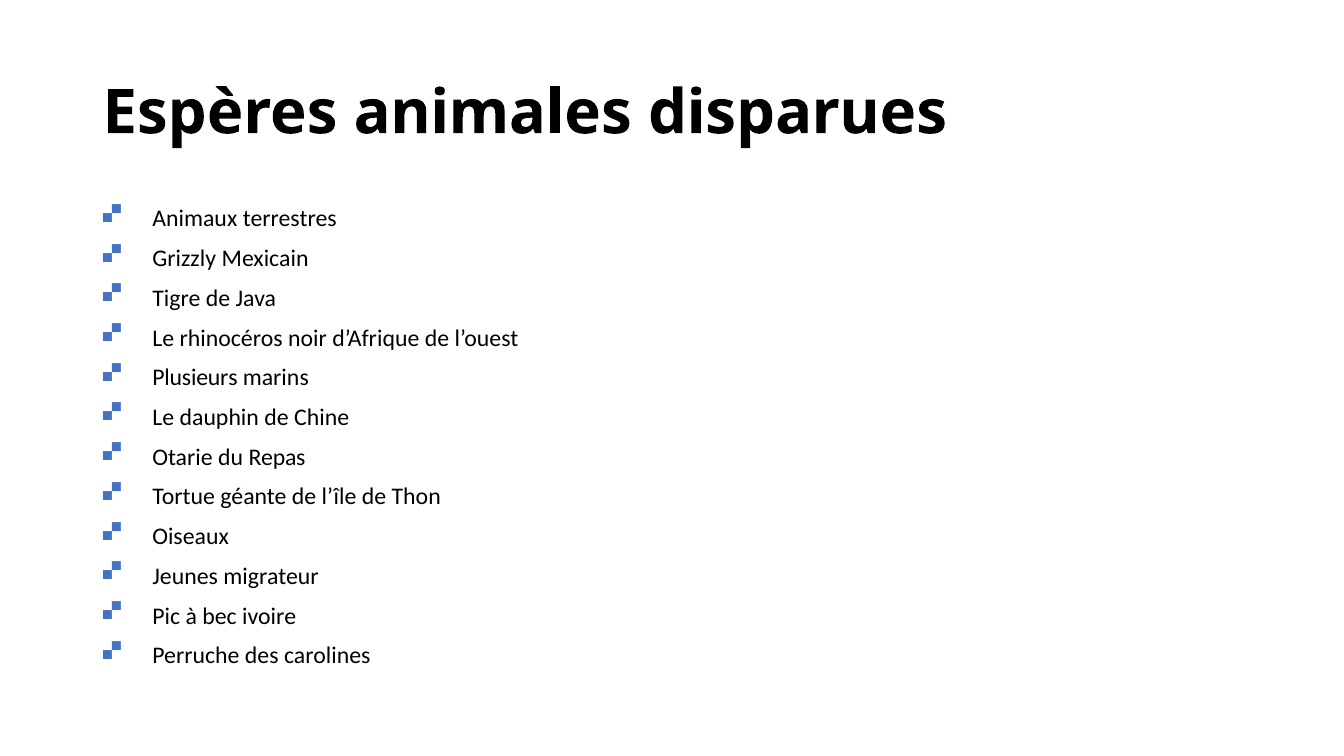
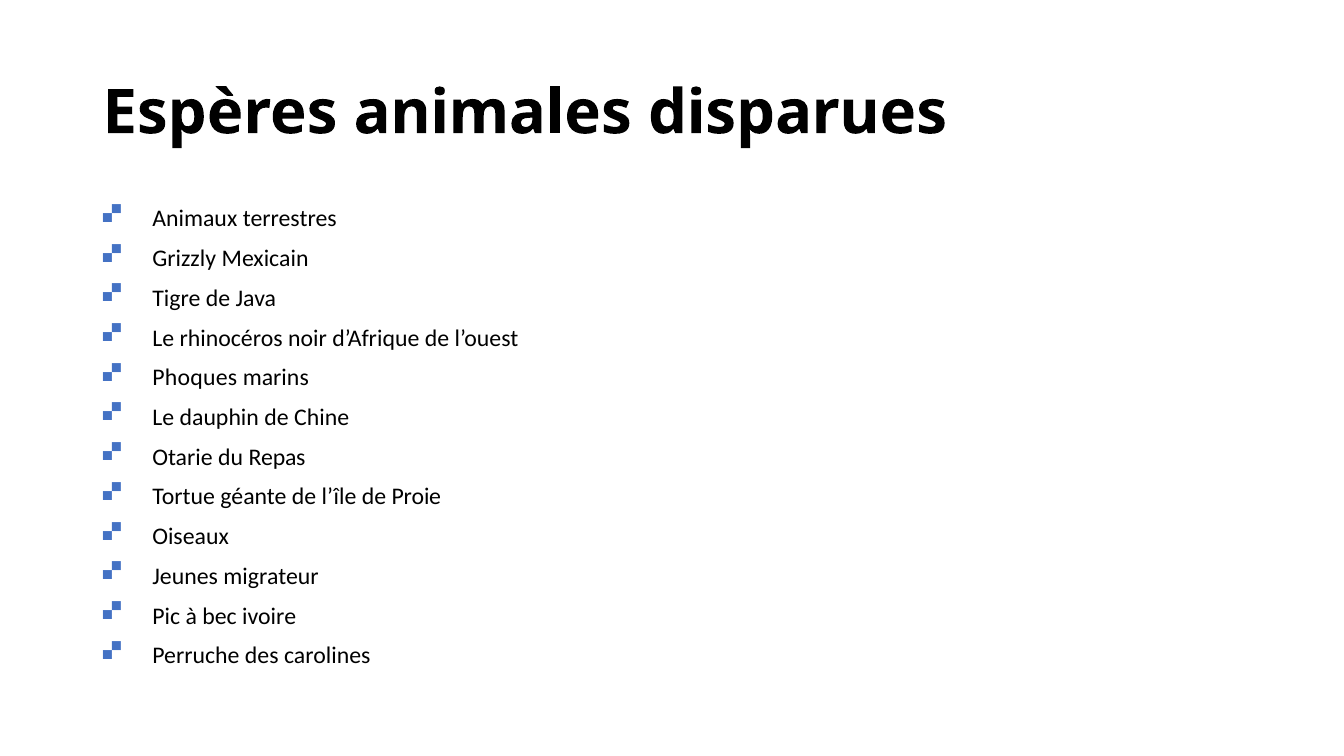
Plusieurs: Plusieurs -> Phoques
Thon: Thon -> Proie
